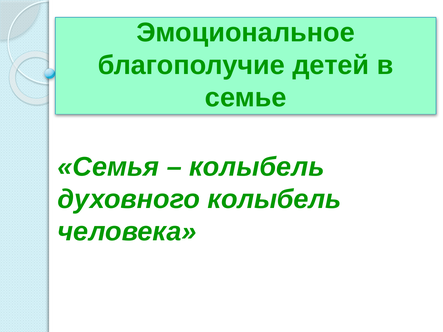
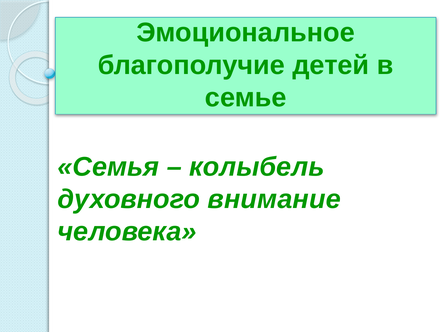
духовного колыбель: колыбель -> внимание
